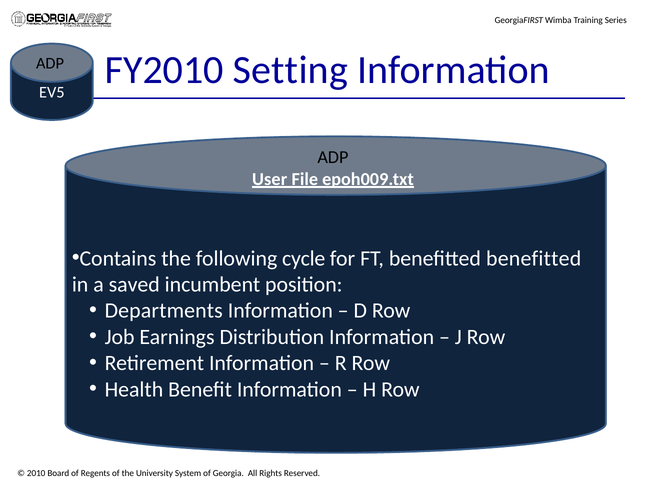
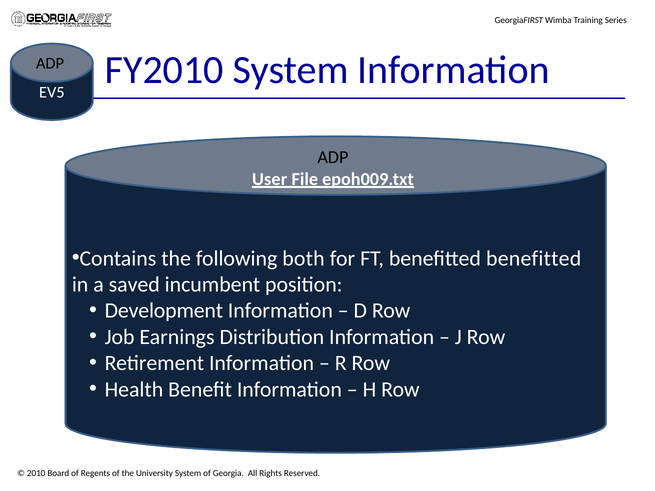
FY2010 Setting: Setting -> System
cycle: cycle -> both
Departments: Departments -> Development
